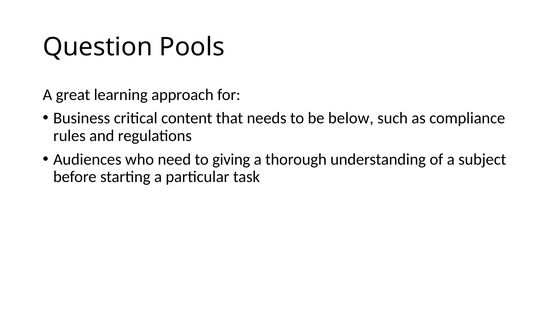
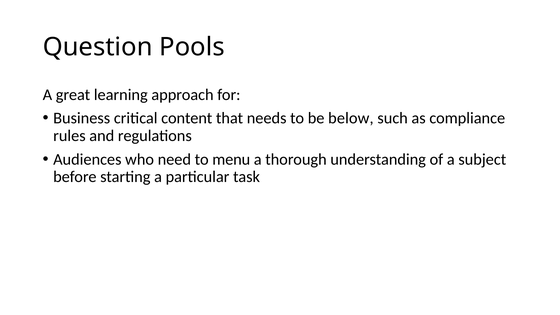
giving: giving -> menu
